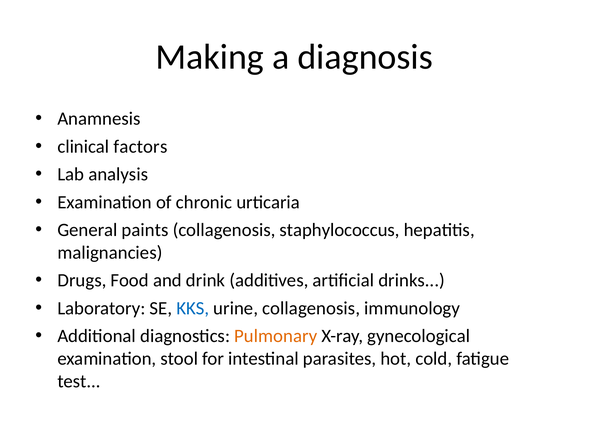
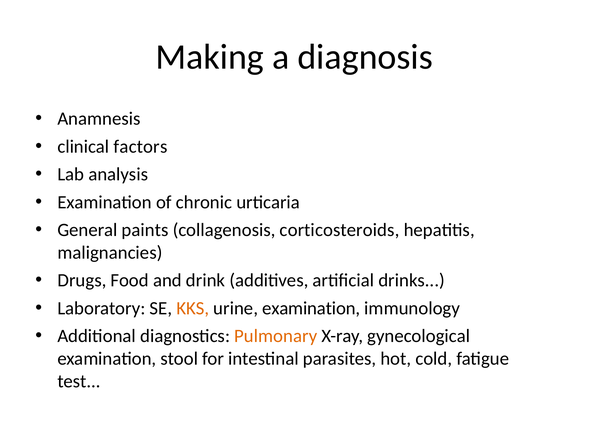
staphylococcus: staphylococcus -> corticosteroids
KKS colour: blue -> orange
urine collagenosis: collagenosis -> examination
